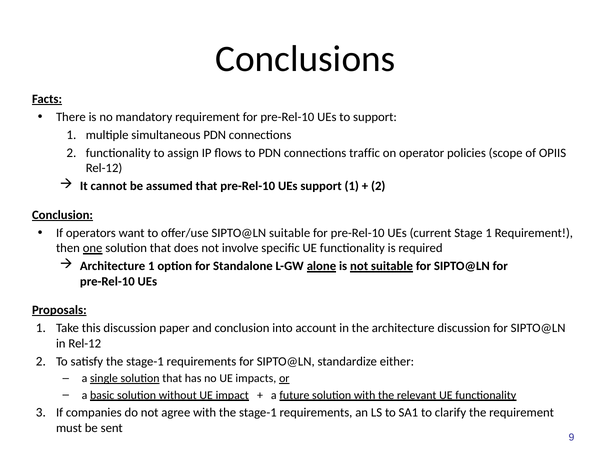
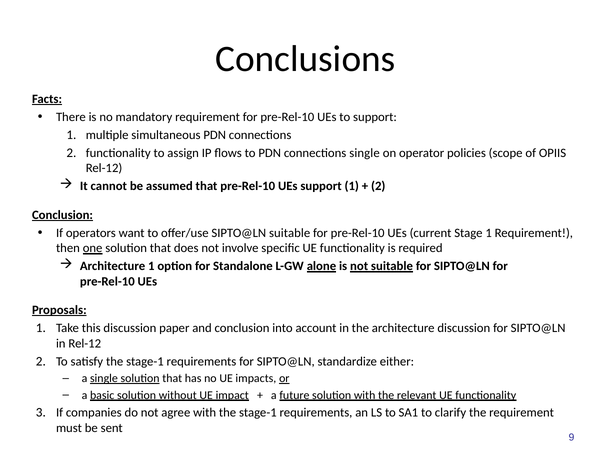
connections traffic: traffic -> single
